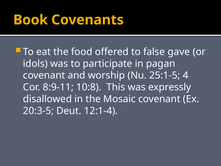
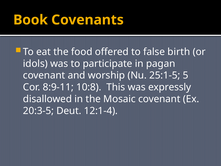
gave: gave -> birth
4: 4 -> 5
